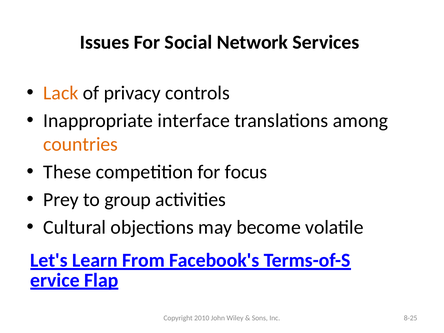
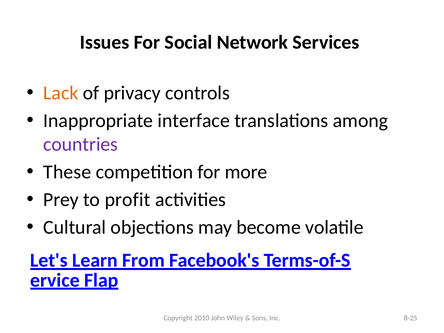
countries colour: orange -> purple
focus: focus -> more
group: group -> profit
